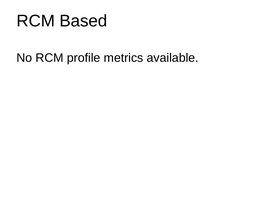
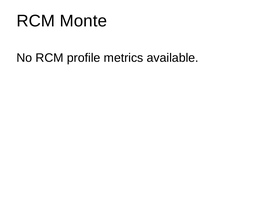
Based: Based -> Monte
